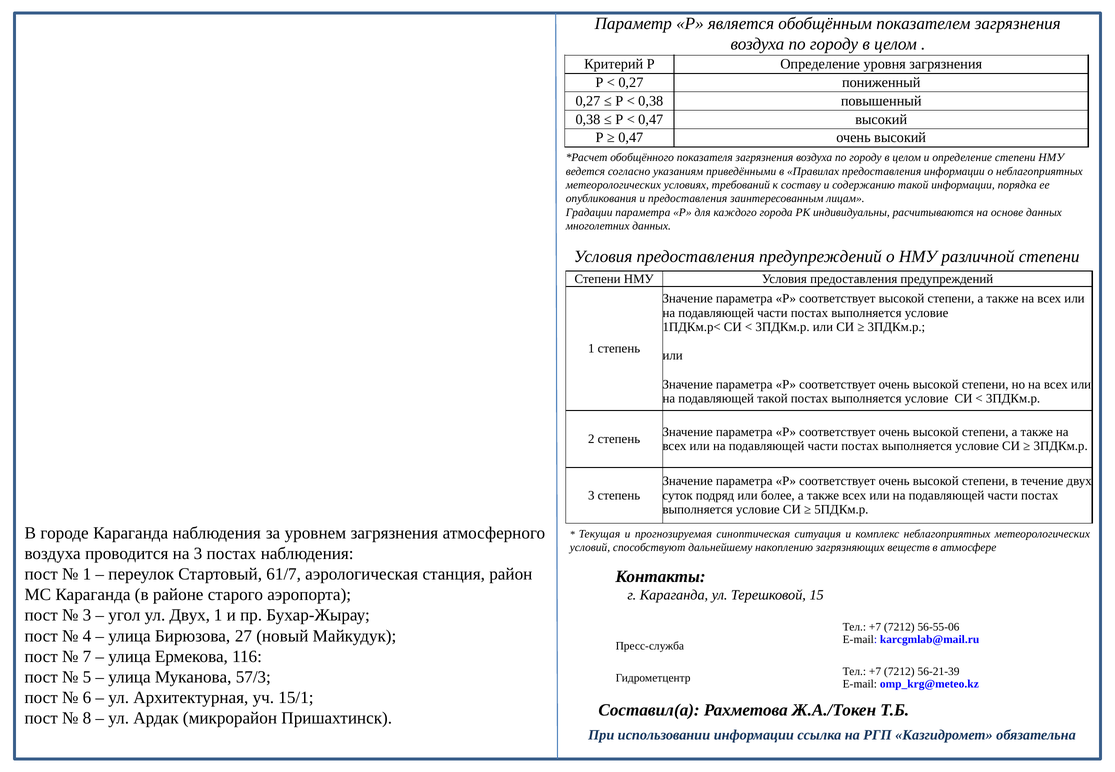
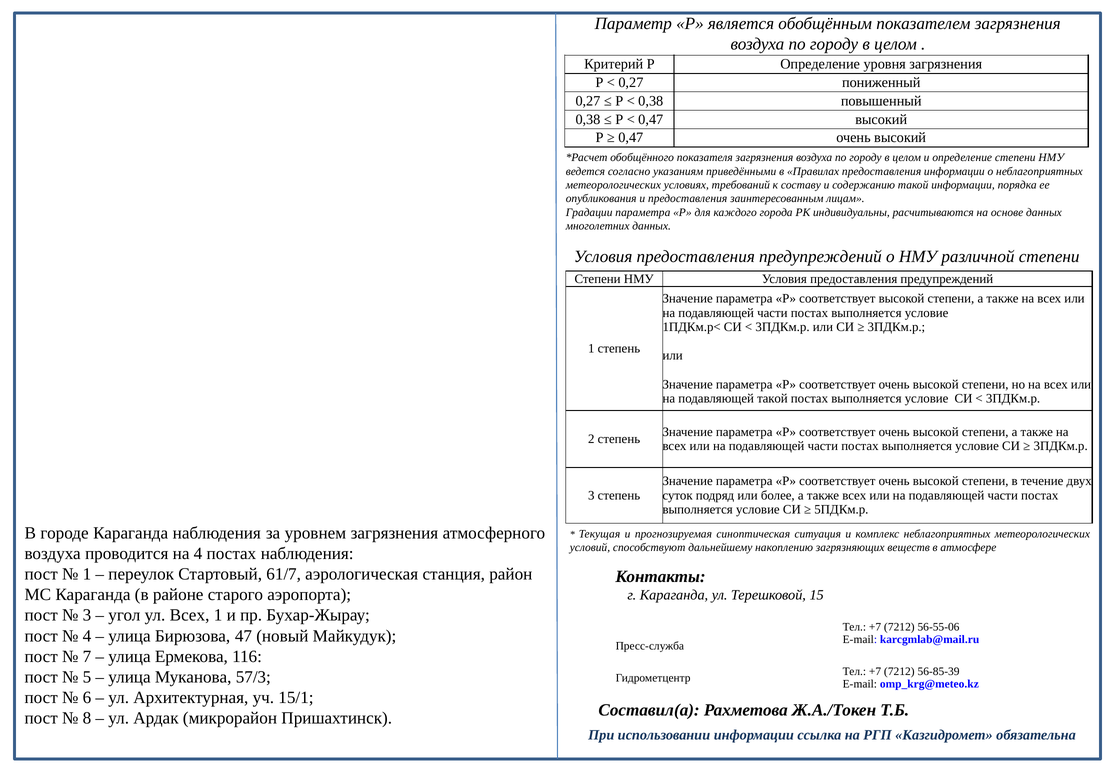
на 3: 3 -> 4
ул Двух: Двух -> Всех
27: 27 -> 47
56-21-39: 56-21-39 -> 56-85-39
